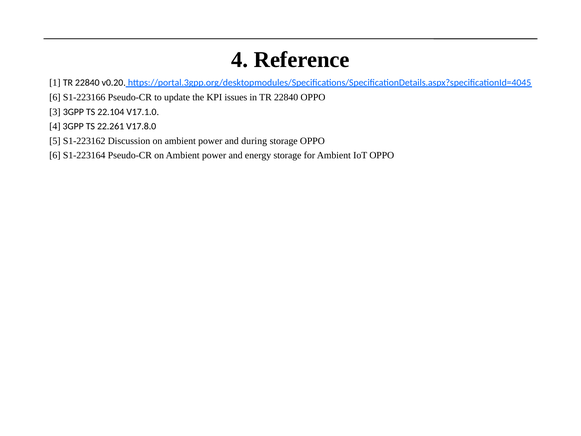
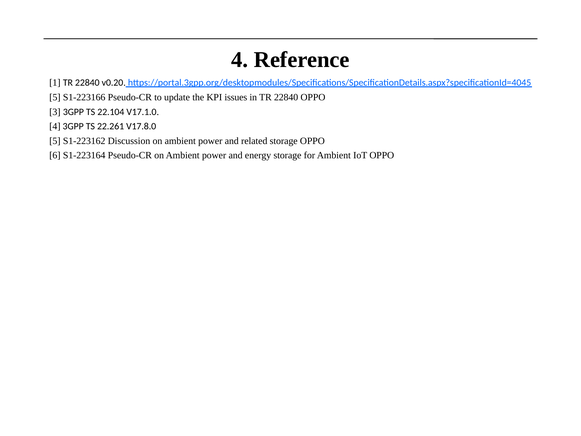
6 at (55, 97): 6 -> 5
during: during -> related
